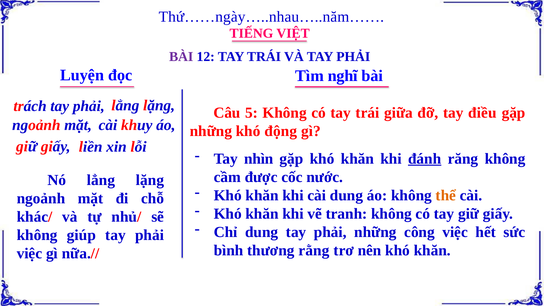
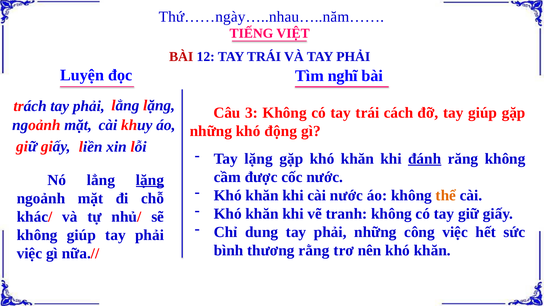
BÀI at (181, 57) colour: purple -> red
5: 5 -> 3
giữa: giữa -> cách
tay điều: điều -> giúp
Tay nhìn: nhìn -> lặng
lặng at (150, 180) underline: none -> present
cài dung: dung -> nước
